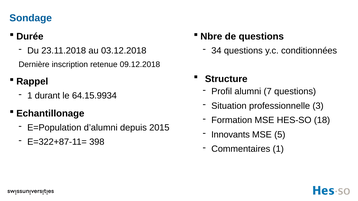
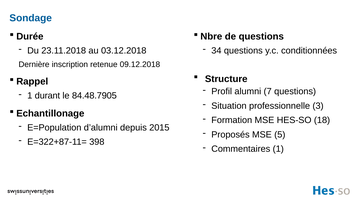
64.15.9934: 64.15.9934 -> 84.48.7905
Innovants: Innovants -> Proposés
